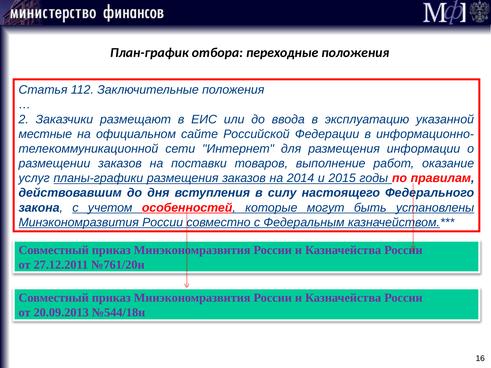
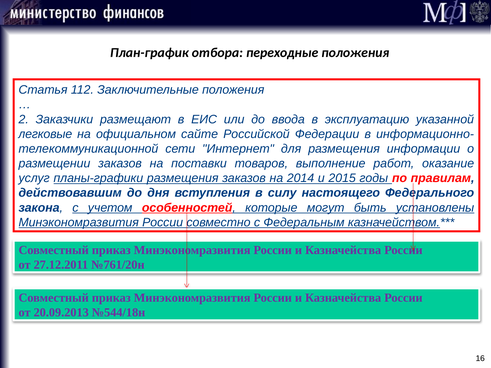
местные: местные -> легковые
